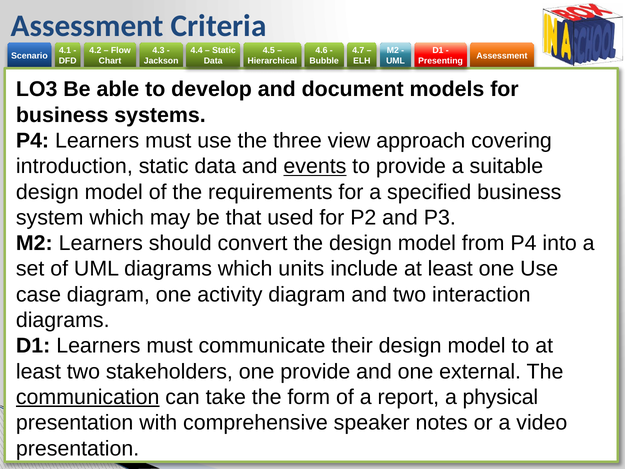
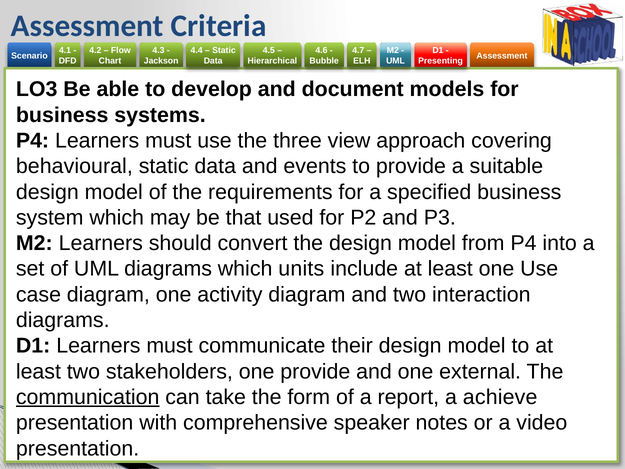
introduction: introduction -> behavioural
events underline: present -> none
physical: physical -> achieve
